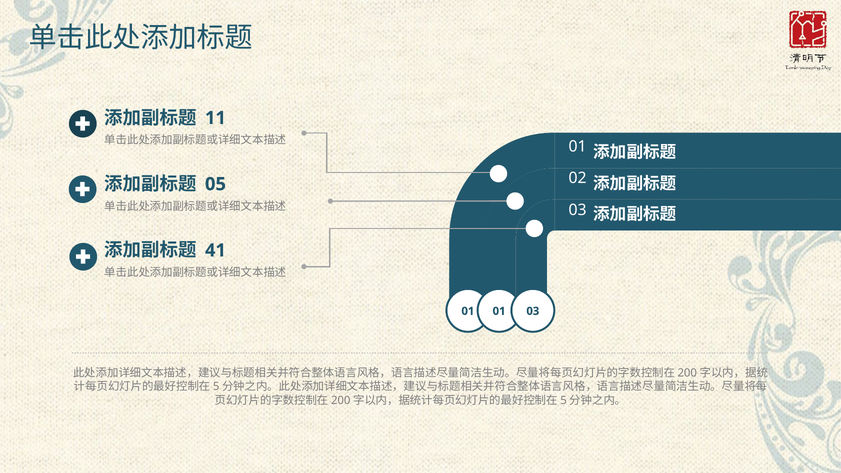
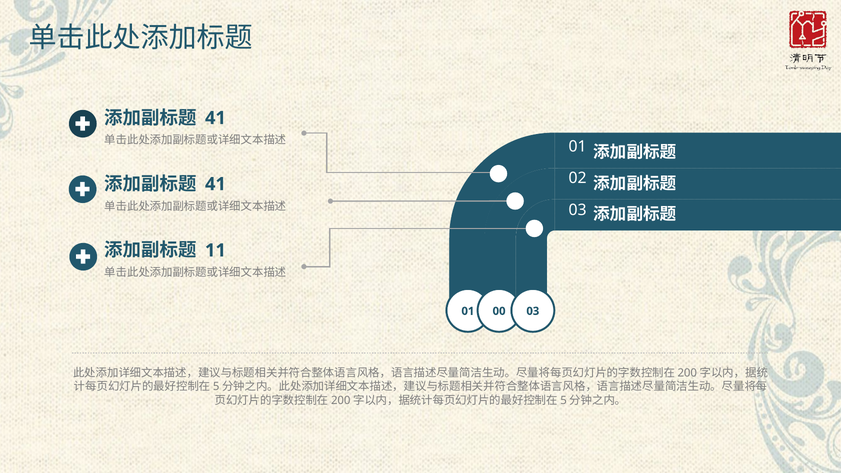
11 at (215, 118): 11 -> 41
05 at (215, 184): 05 -> 41
41: 41 -> 11
01 01: 01 -> 00
